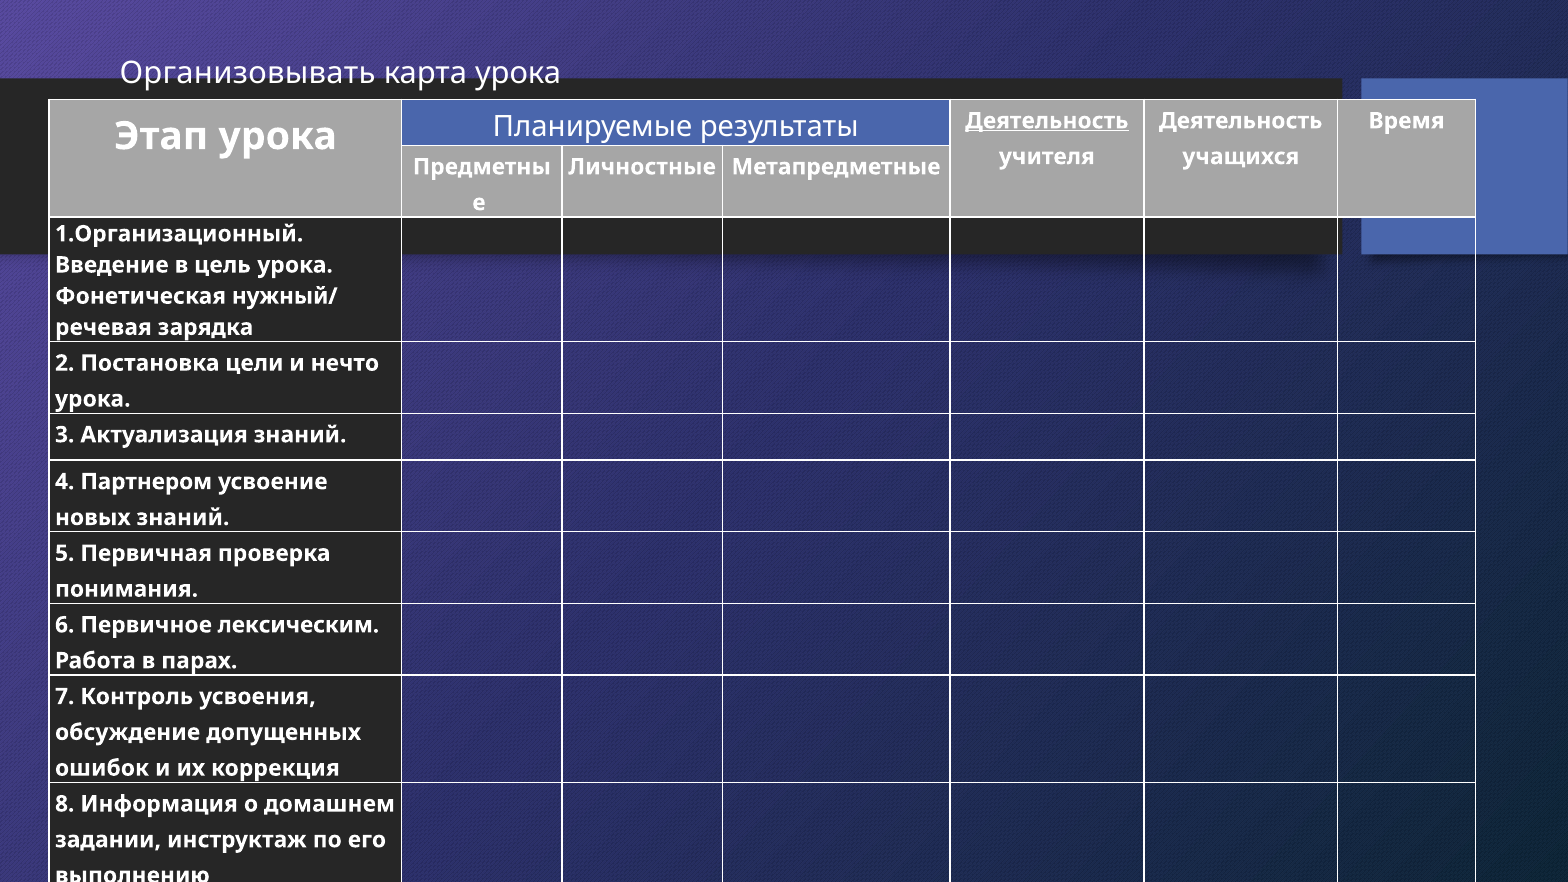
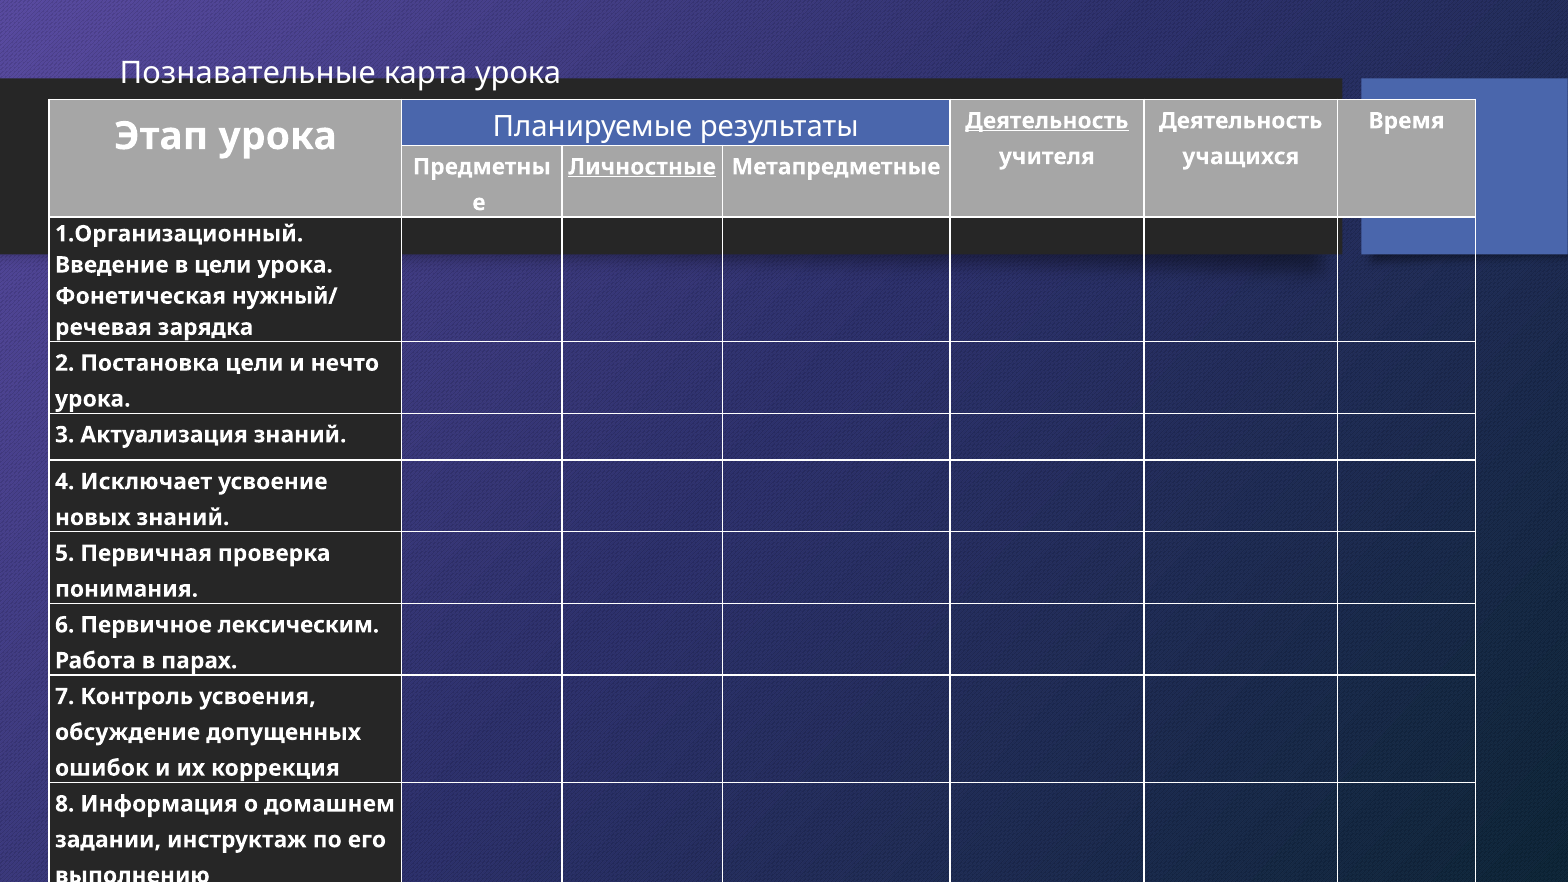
Организовывать: Организовывать -> Познавательные
Личностные underline: none -> present
в цель: цель -> цели
Партнером: Партнером -> Исключает
